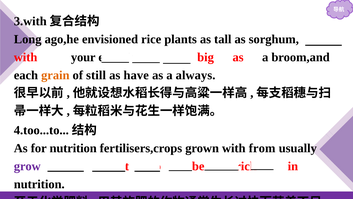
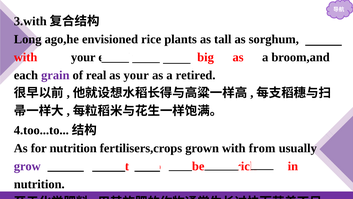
grain colour: orange -> purple
still: still -> real
as have: have -> your
always: always -> retired
